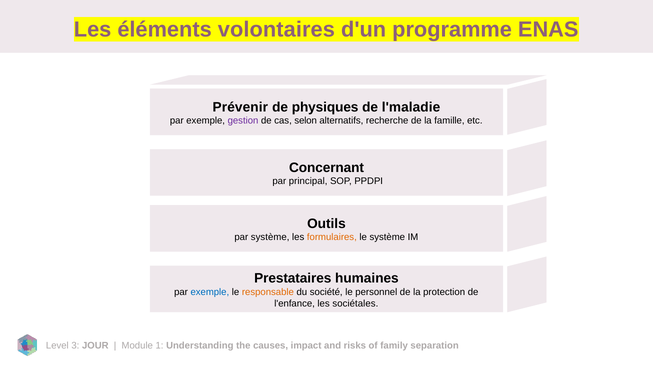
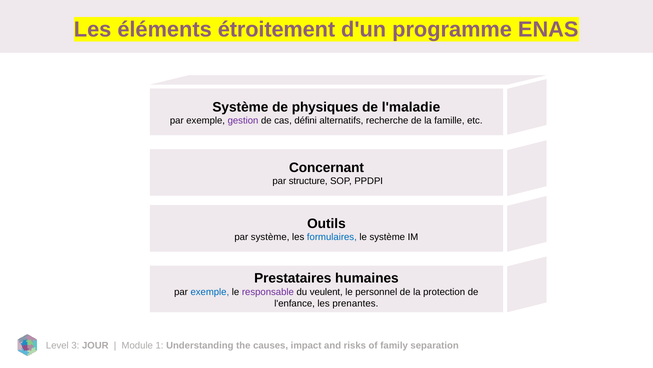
volontaires: volontaires -> étroitement
Prévenir at (240, 107): Prévenir -> Système
selon: selon -> défini
principal: principal -> structure
formulaires colour: orange -> blue
responsable colour: orange -> purple
société: société -> veulent
sociétales: sociétales -> prenantes
